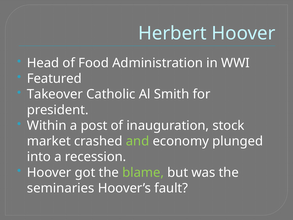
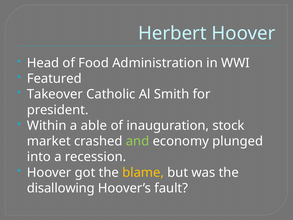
post: post -> able
blame colour: light green -> yellow
seminaries: seminaries -> disallowing
